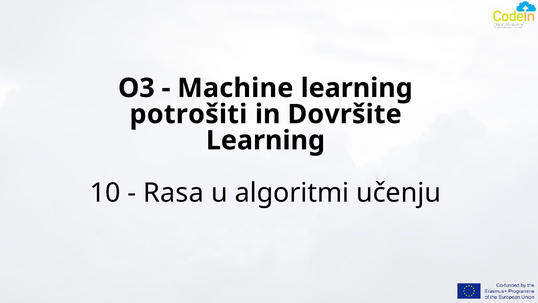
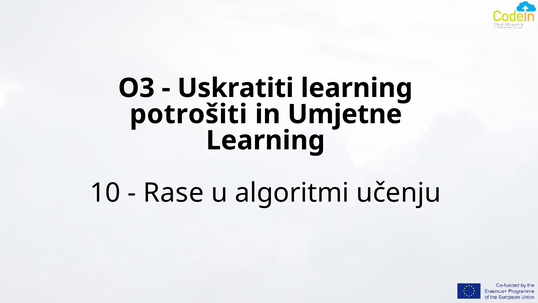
Machine: Machine -> Uskratiti
Dovršite: Dovršite -> Umjetne
Rasa: Rasa -> Rase
